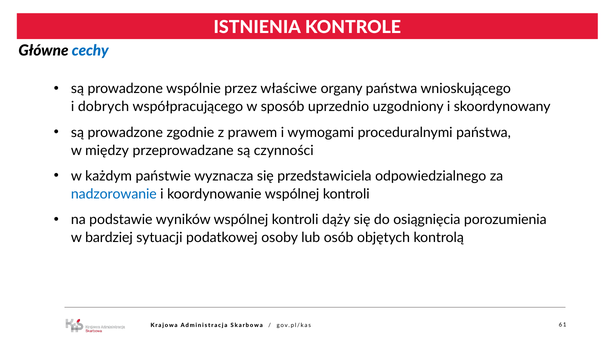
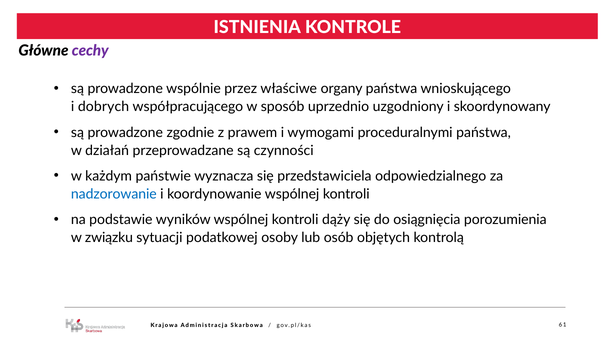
cechy colour: blue -> purple
między: między -> działań
bardziej: bardziej -> związku
